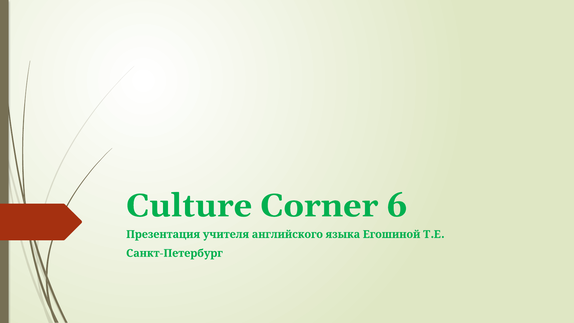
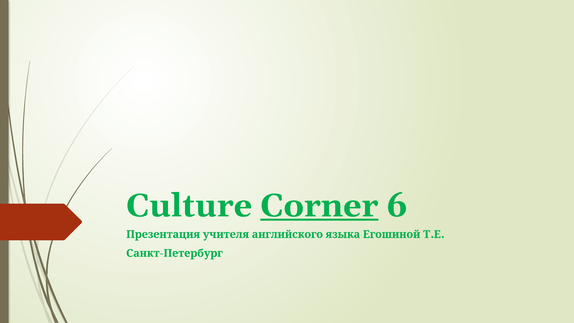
Corner underline: none -> present
